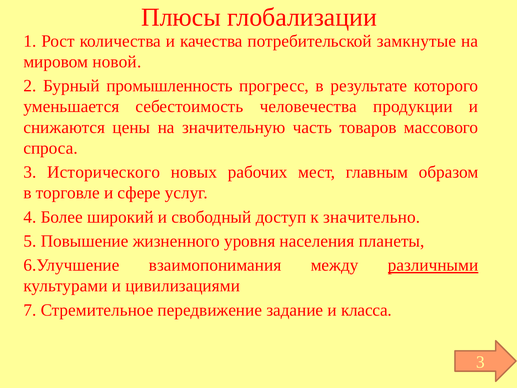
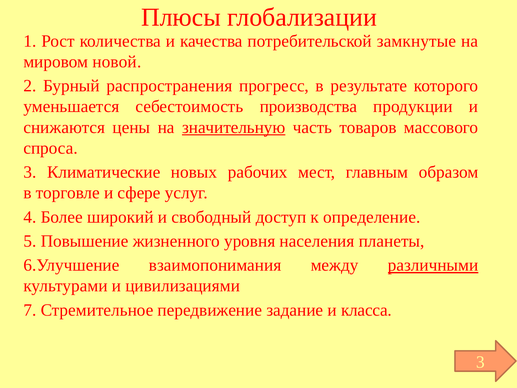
промышленность: промышленность -> распространения
человечества: человечества -> производства
значительную underline: none -> present
Исторического: Исторического -> Климатические
значительно: значительно -> определение
